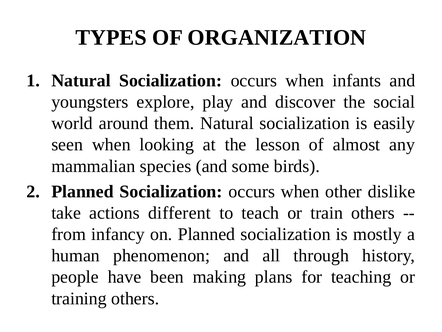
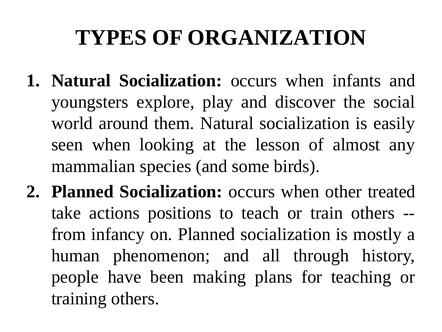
dislike: dislike -> treated
different: different -> positions
